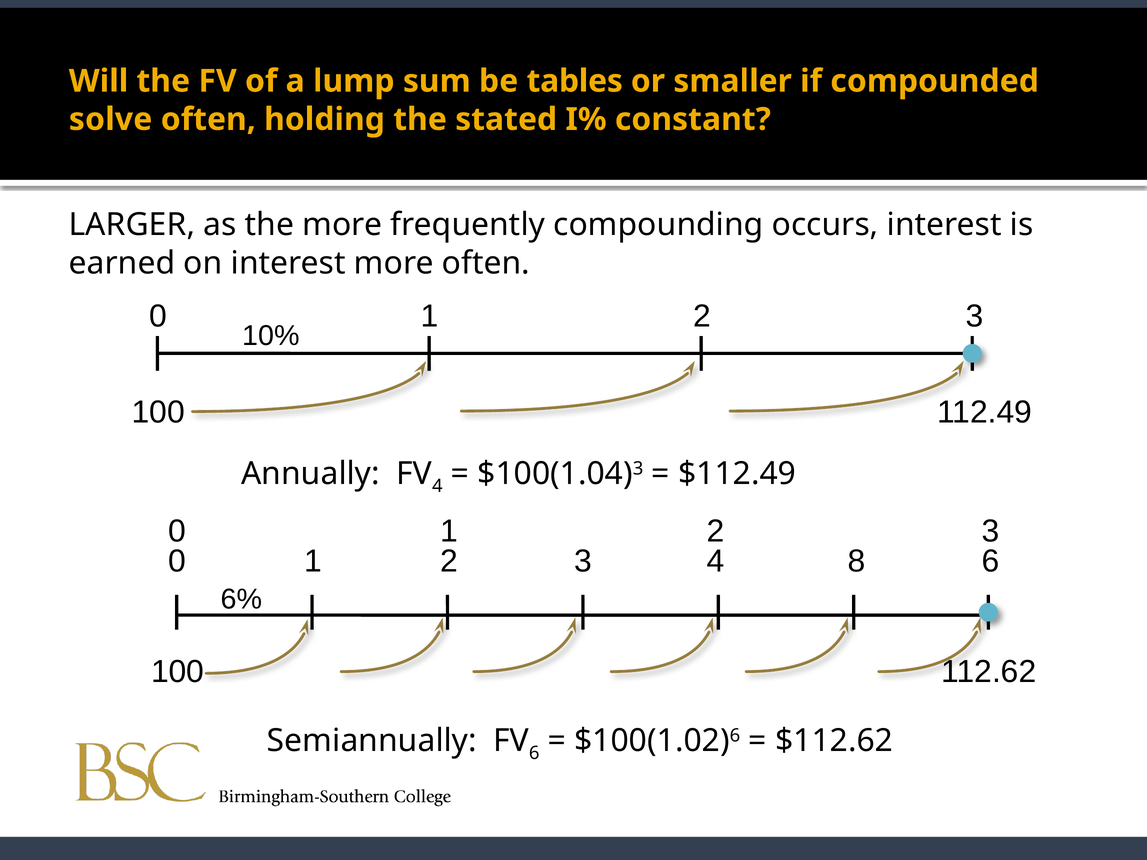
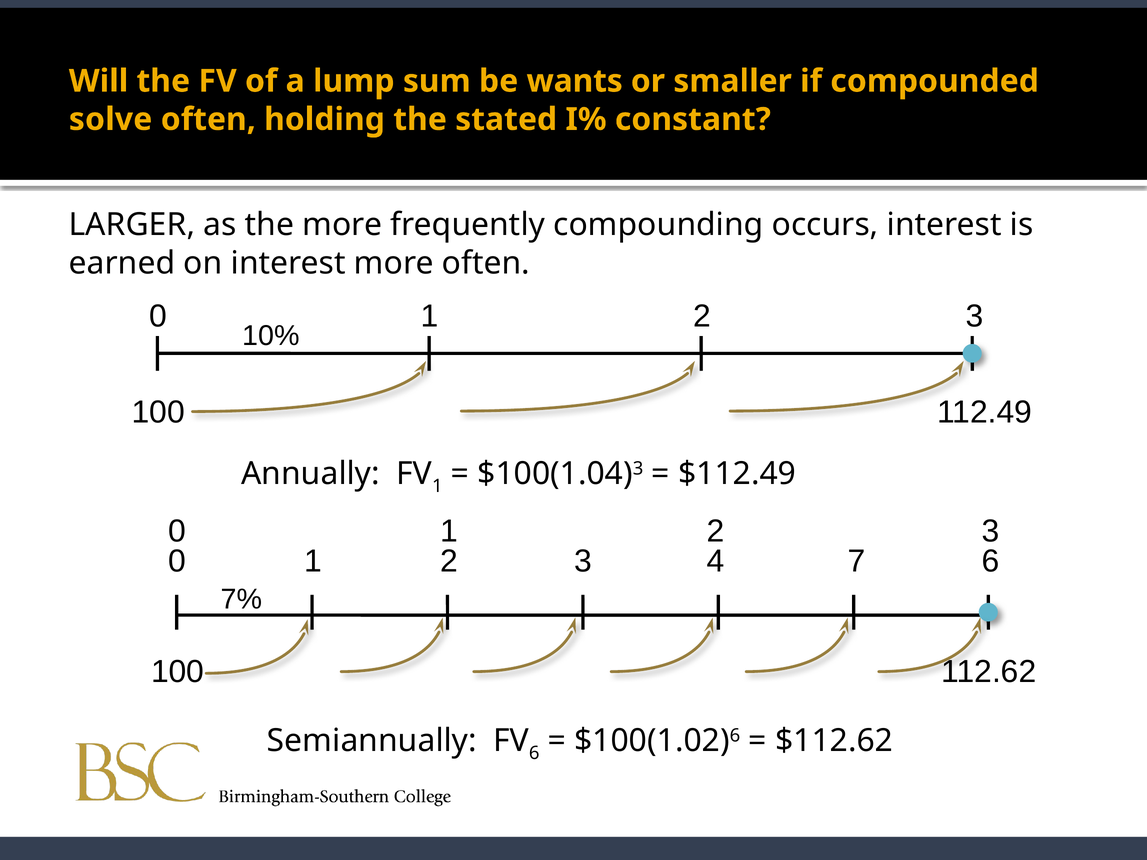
tables: tables -> wants
FV 4: 4 -> 1
8: 8 -> 7
6%: 6% -> 7%
